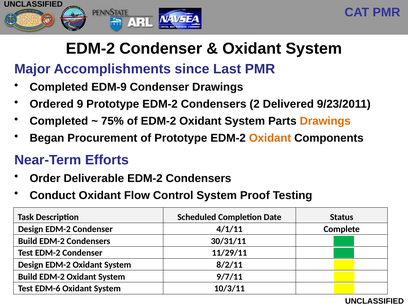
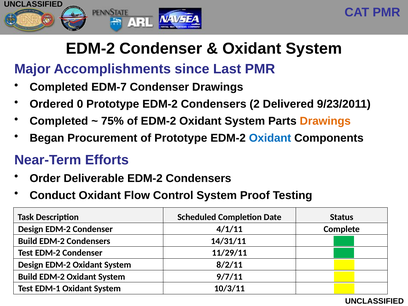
EDM-9: EDM-9 -> EDM-7
9: 9 -> 0
Oxidant at (270, 138) colour: orange -> blue
30/31/11: 30/31/11 -> 14/31/11
EDM-6: EDM-6 -> EDM-1
